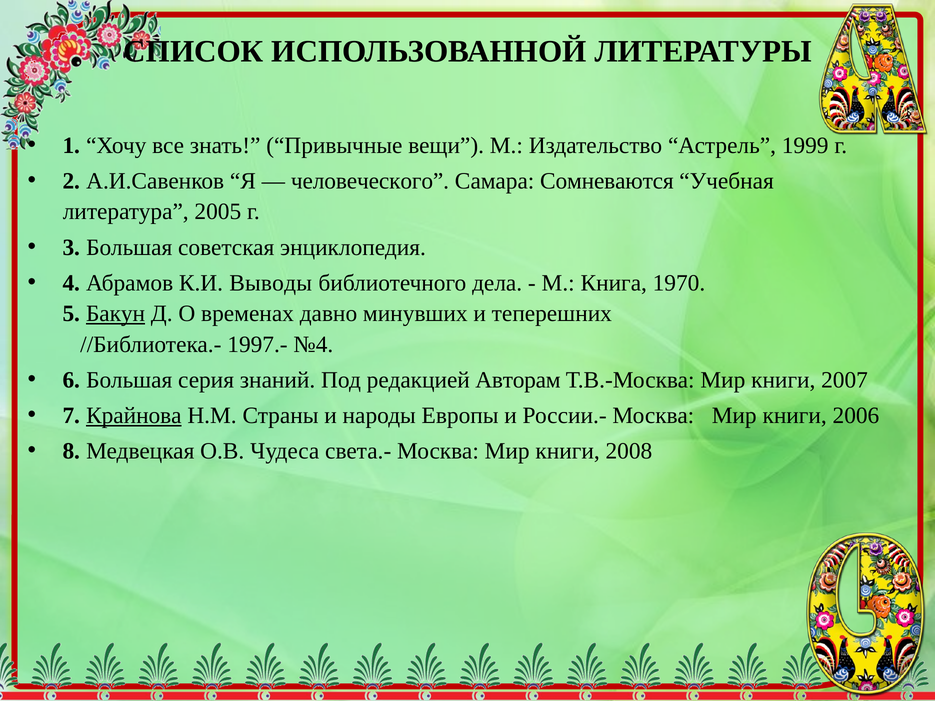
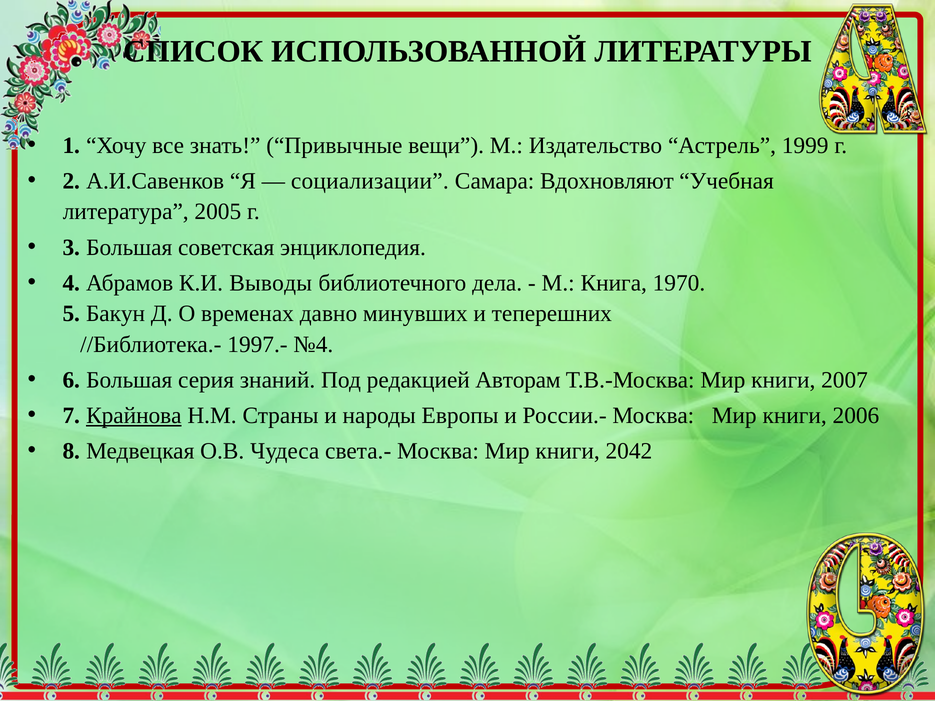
человеческого: человеческого -> социализации
Сомневаются: Сомневаются -> Вдохновляют
Бакун underline: present -> none
2008: 2008 -> 2042
